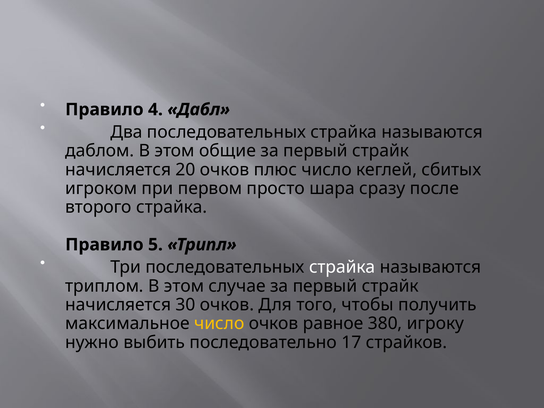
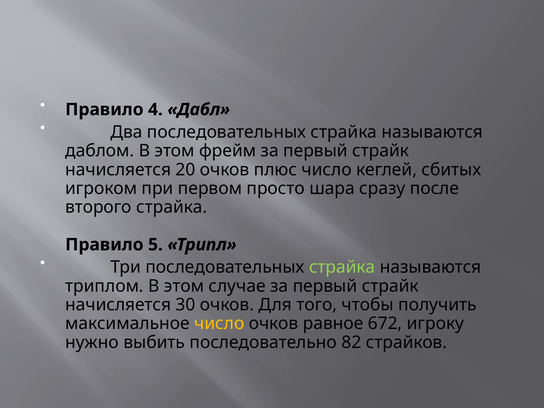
общие: общие -> фрейм
страйка at (342, 267) colour: white -> light green
380: 380 -> 672
17: 17 -> 82
